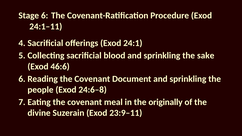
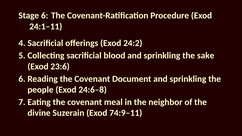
24:1: 24:1 -> 24:2
46:6: 46:6 -> 23:6
originally: originally -> neighbor
23:9–11: 23:9–11 -> 74:9–11
